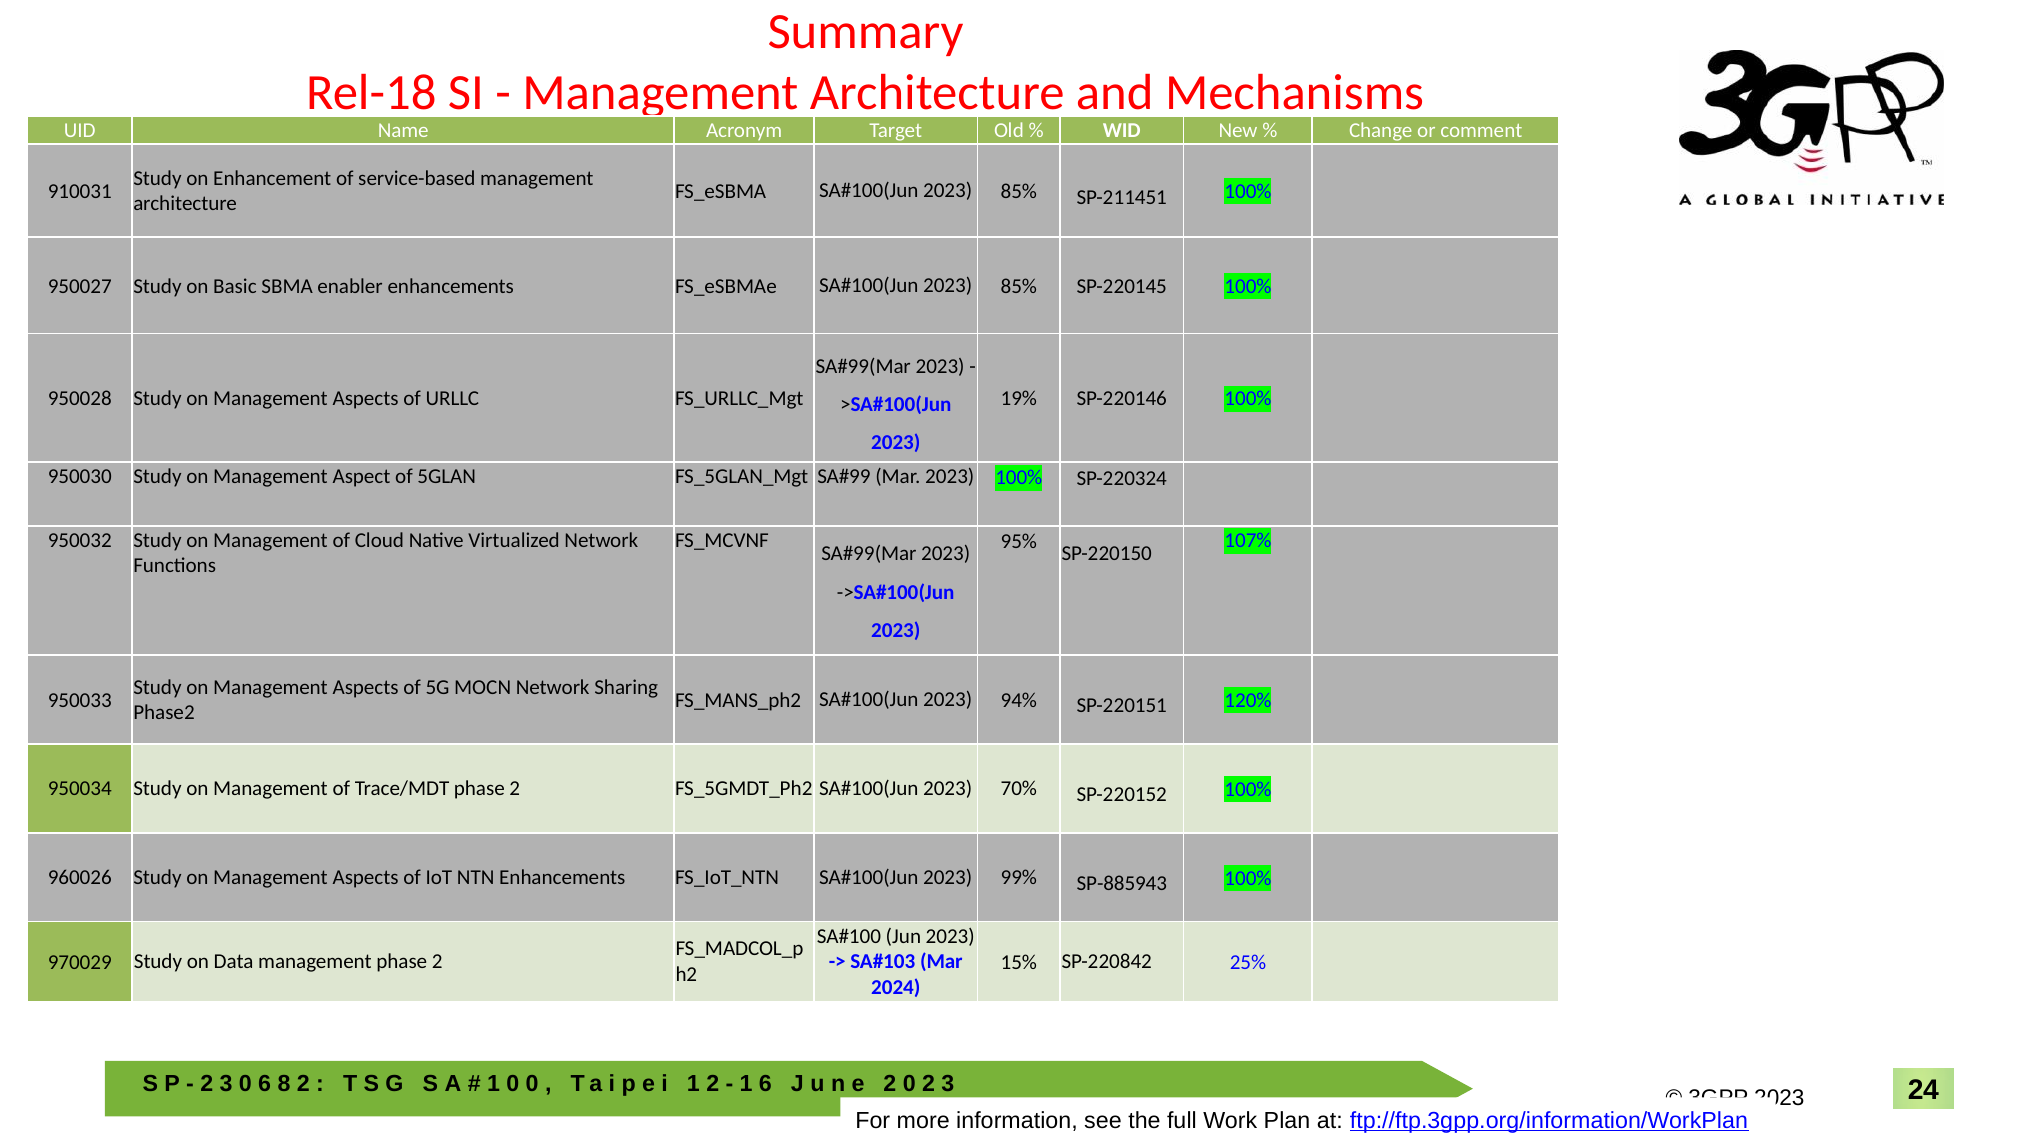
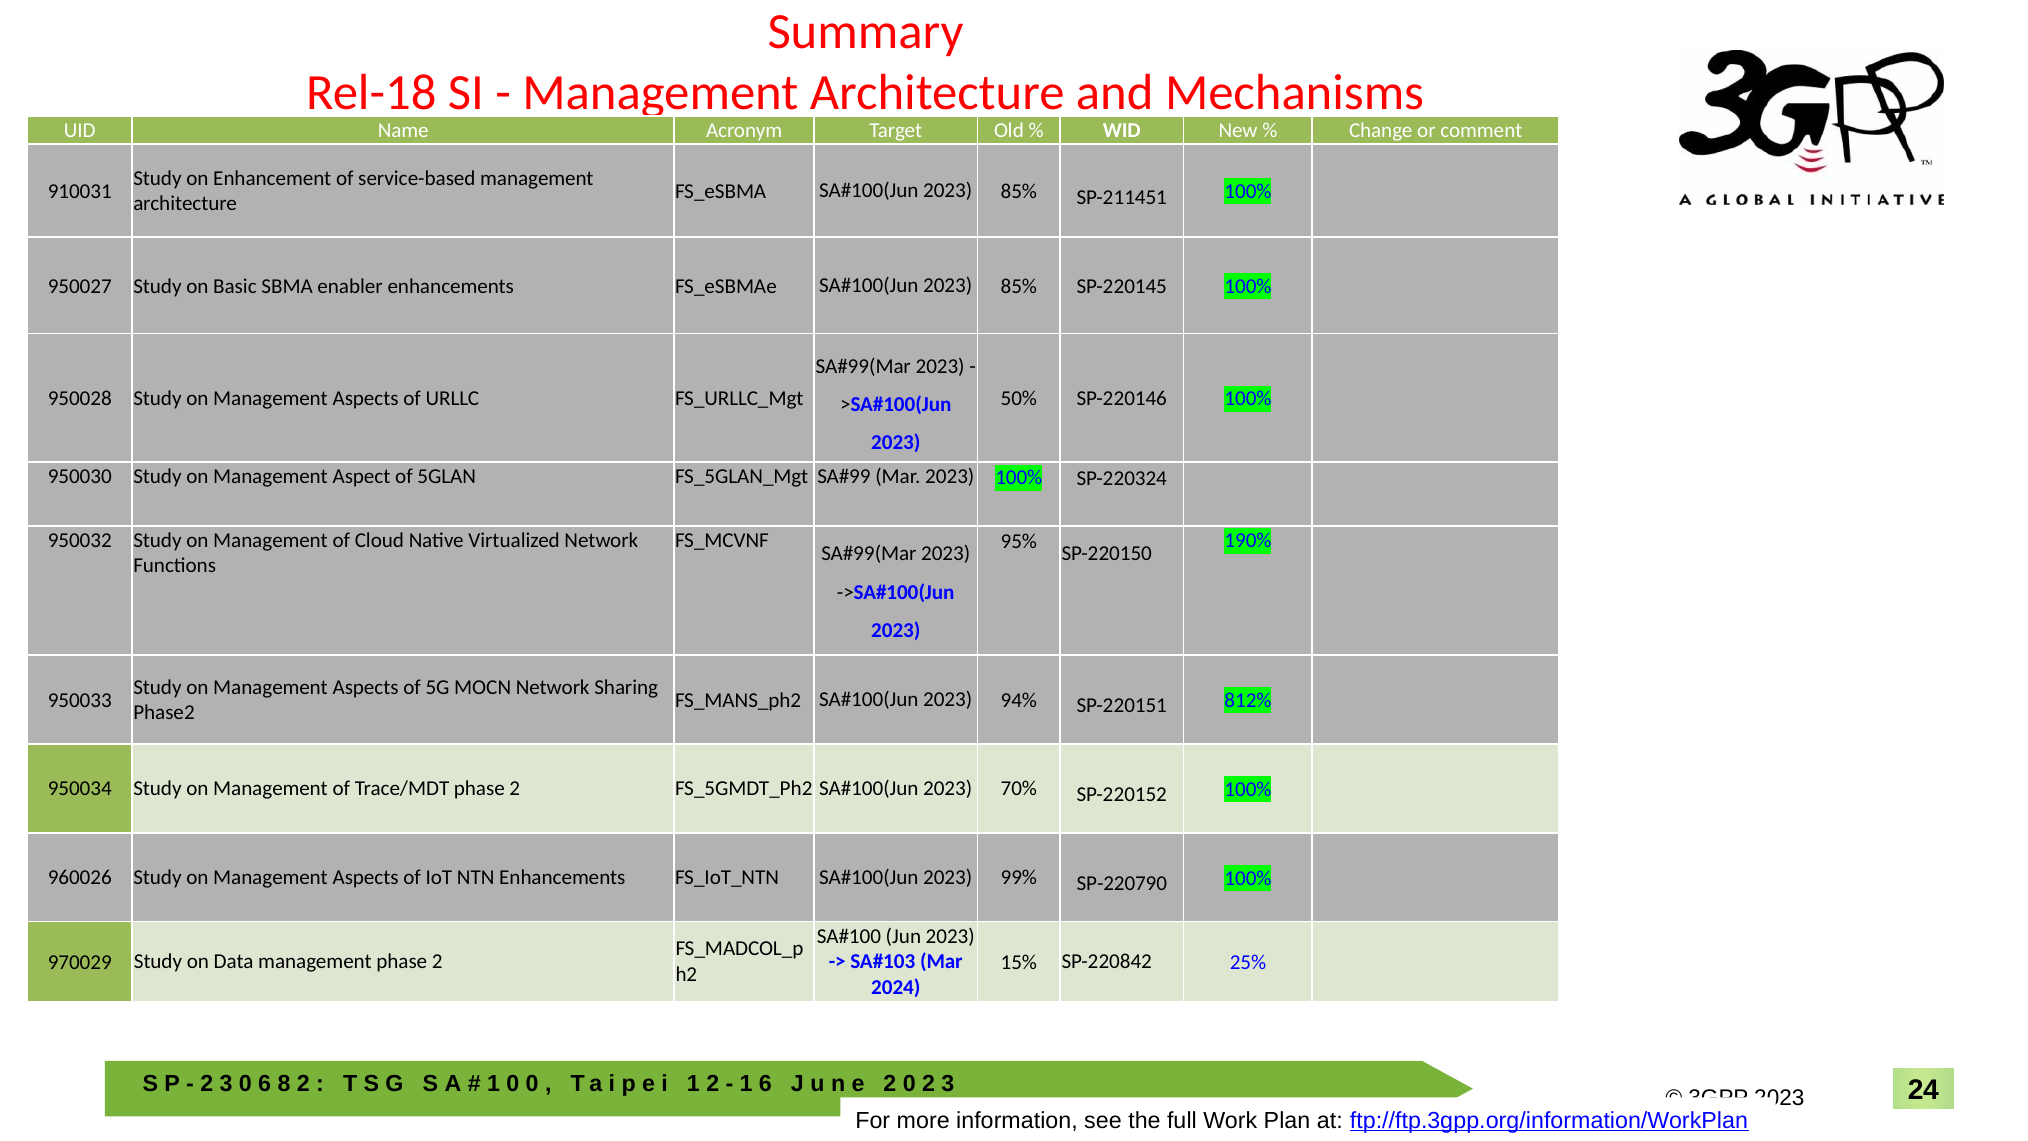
19%: 19% -> 50%
107%: 107% -> 190%
120%: 120% -> 812%
SP-885943: SP-885943 -> SP-220790
